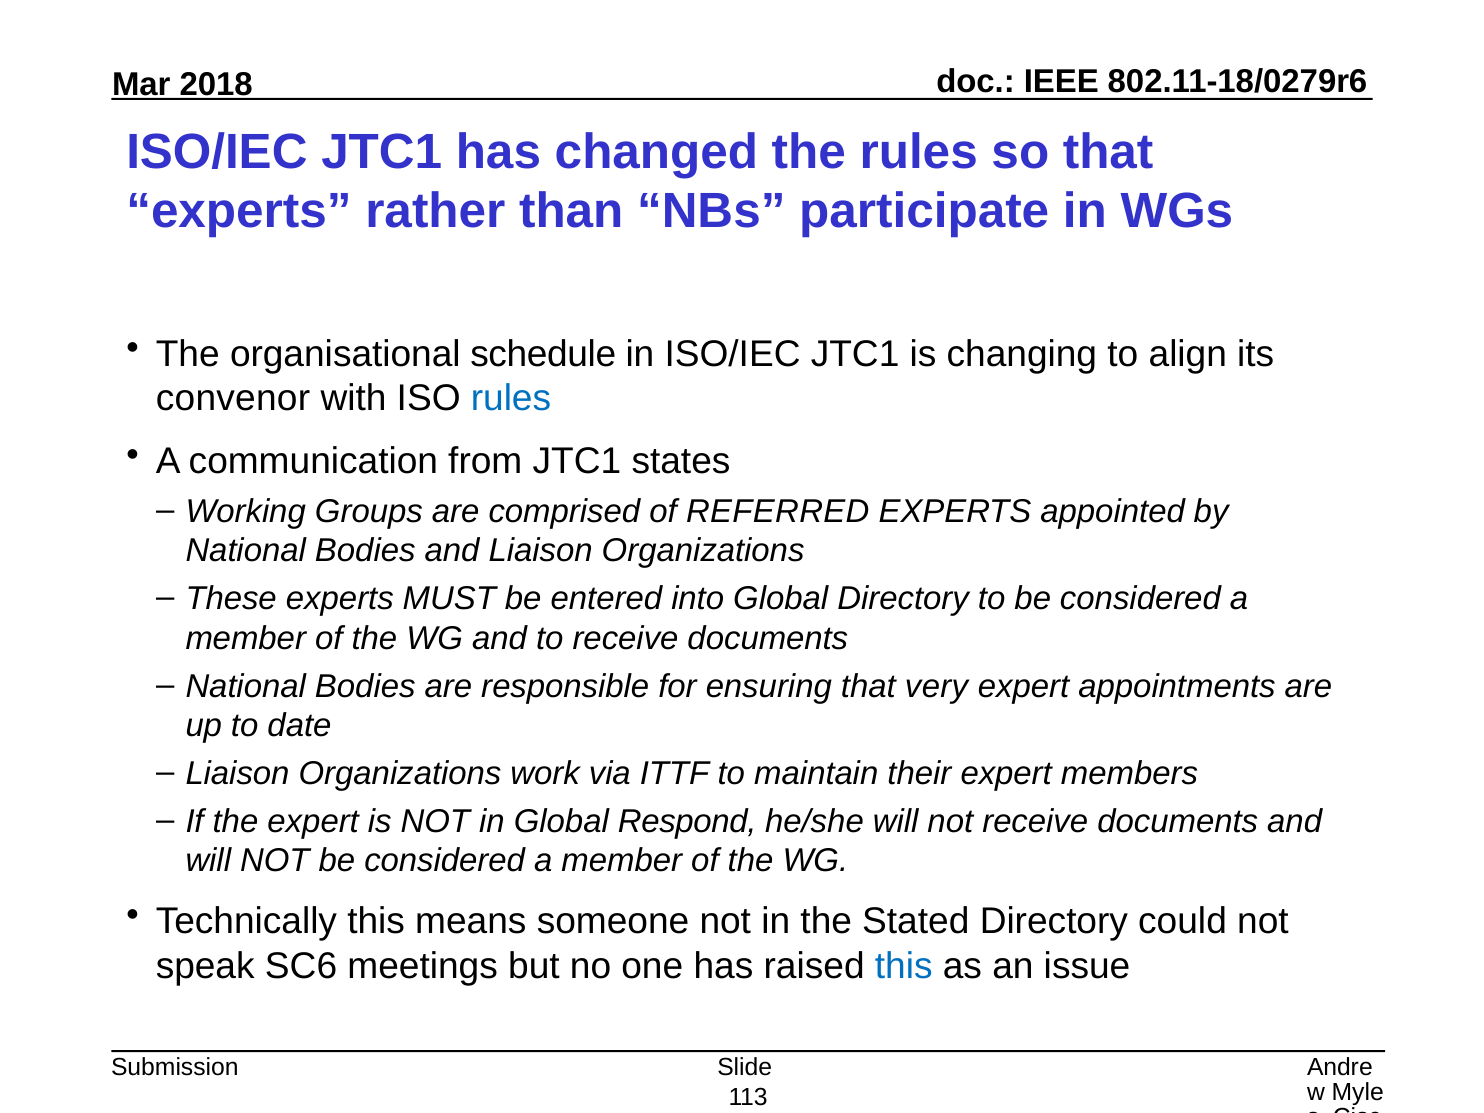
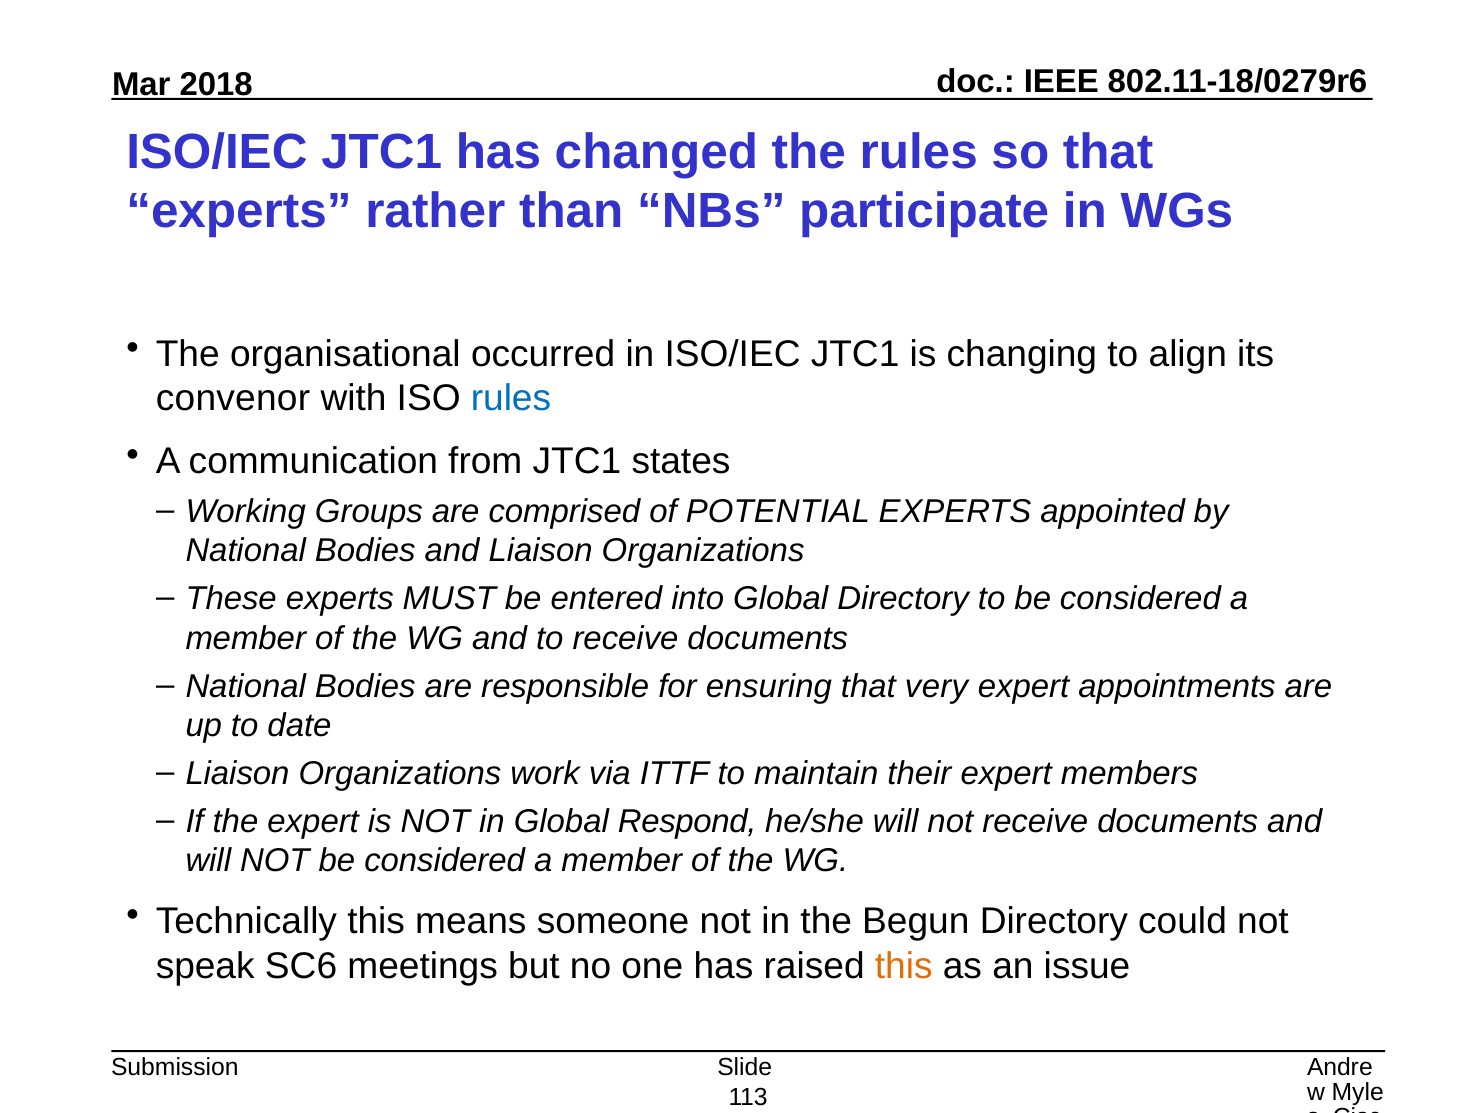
schedule: schedule -> occurred
REFERRED: REFERRED -> POTENTIAL
Stated: Stated -> Begun
this at (904, 966) colour: blue -> orange
